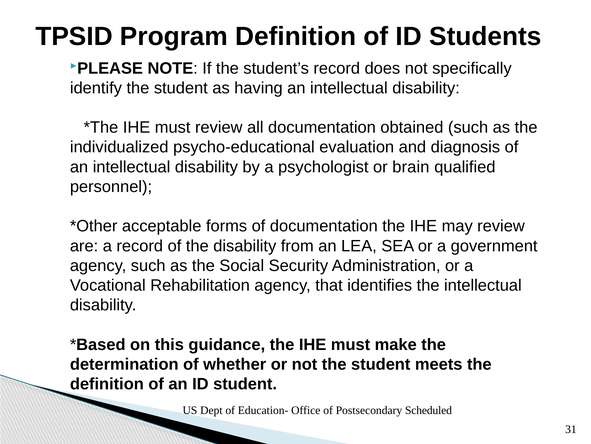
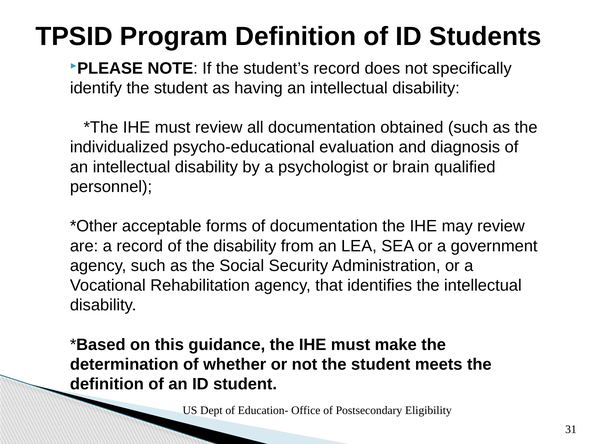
Scheduled: Scheduled -> Eligibility
